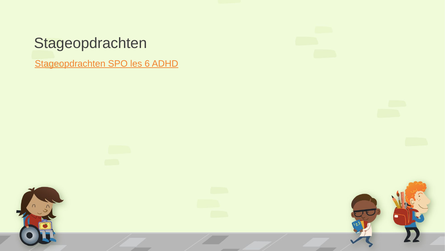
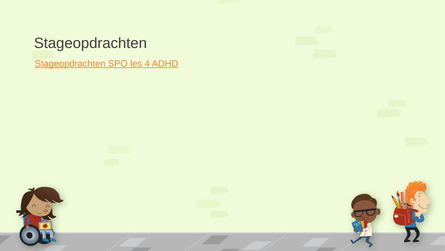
6: 6 -> 4
